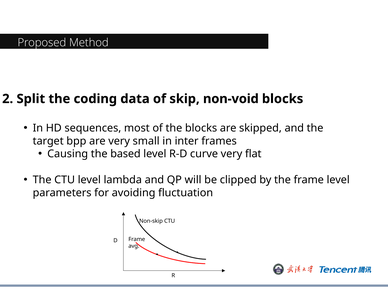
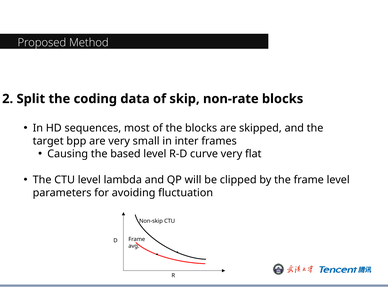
non-void: non-void -> non-rate
